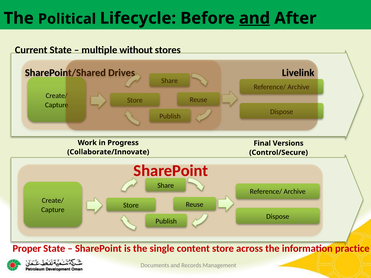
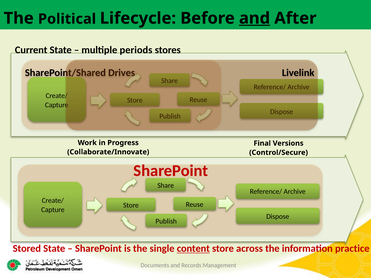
without: without -> periods
Proper: Proper -> Stored
content underline: none -> present
